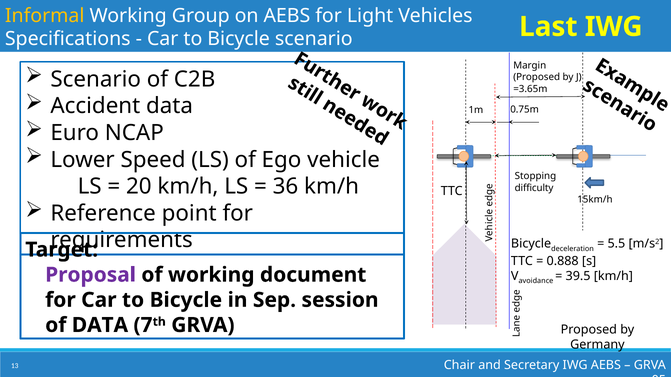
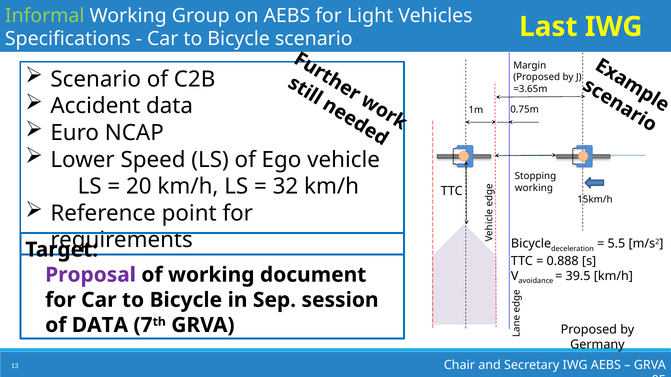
Informal colour: yellow -> light green
36: 36 -> 32
difficulty at (534, 188): difficulty -> working
